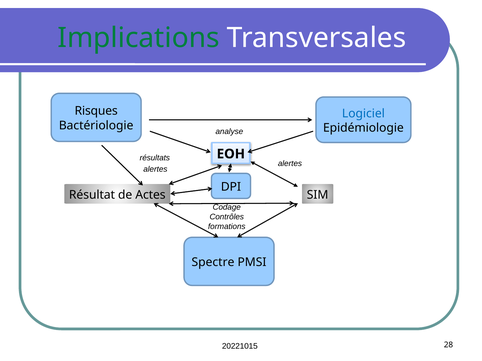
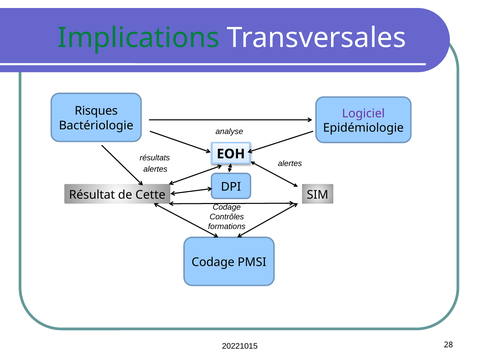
Logiciel colour: blue -> purple
Actes: Actes -> Cette
Spectre at (213, 263): Spectre -> Codage
